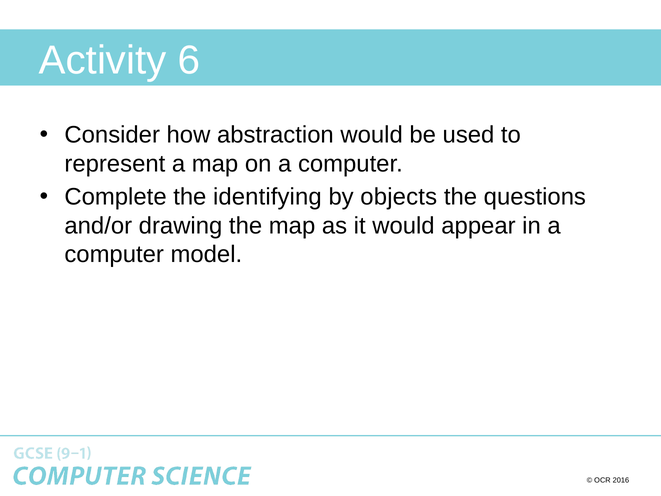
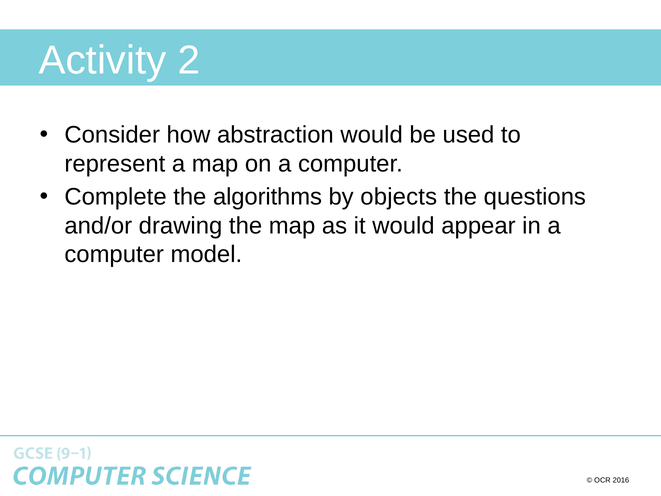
6: 6 -> 2
identifying: identifying -> algorithms
